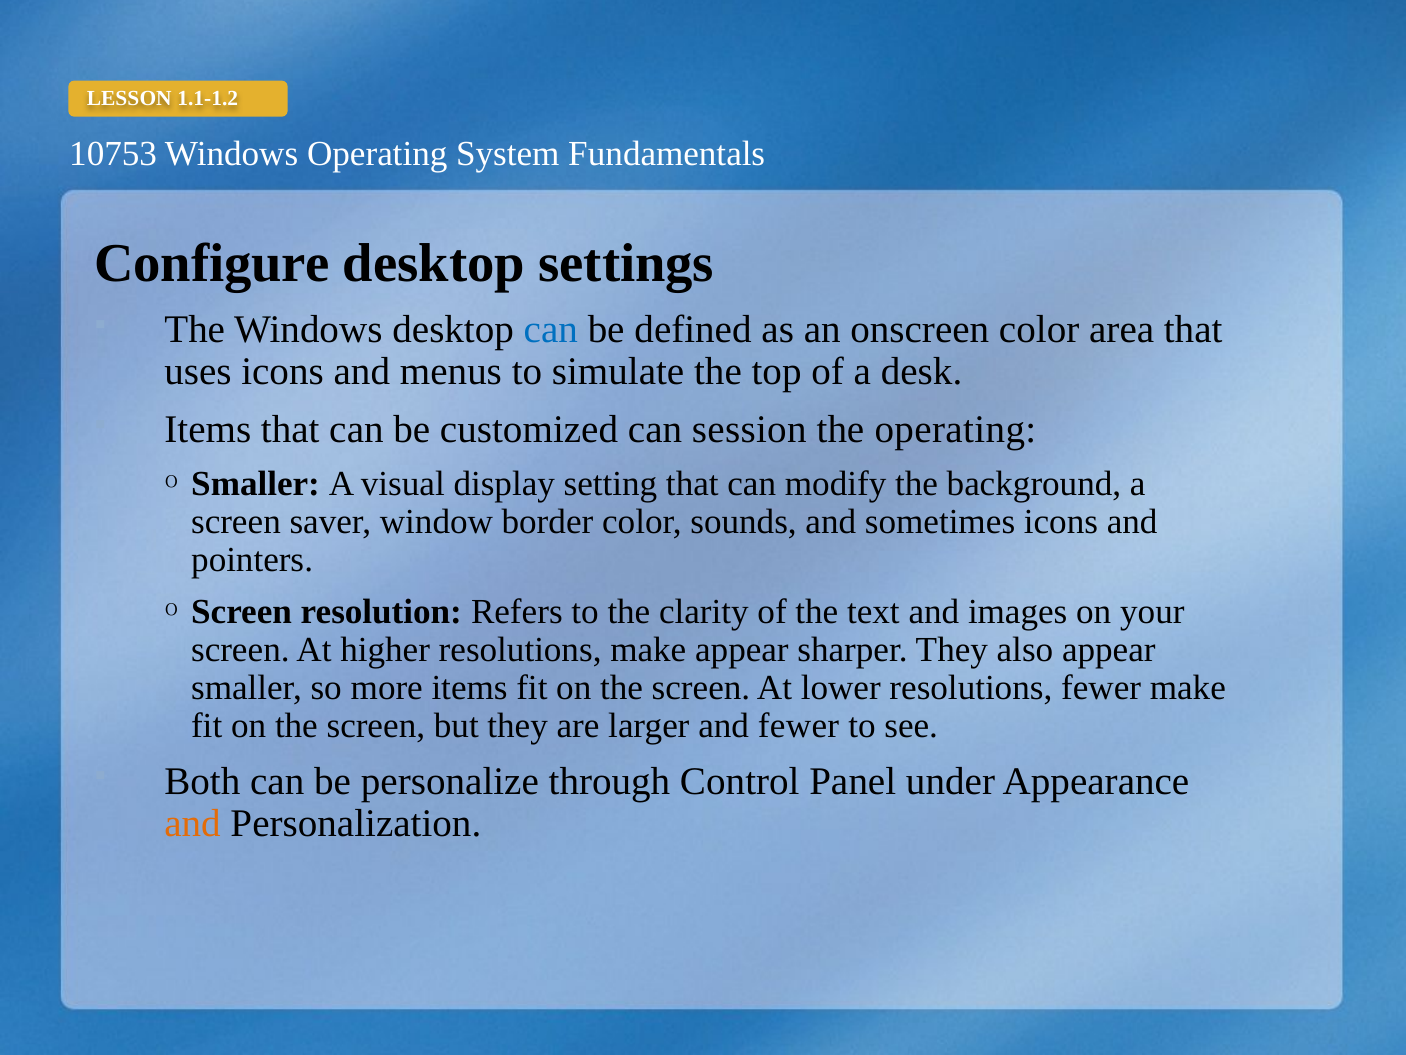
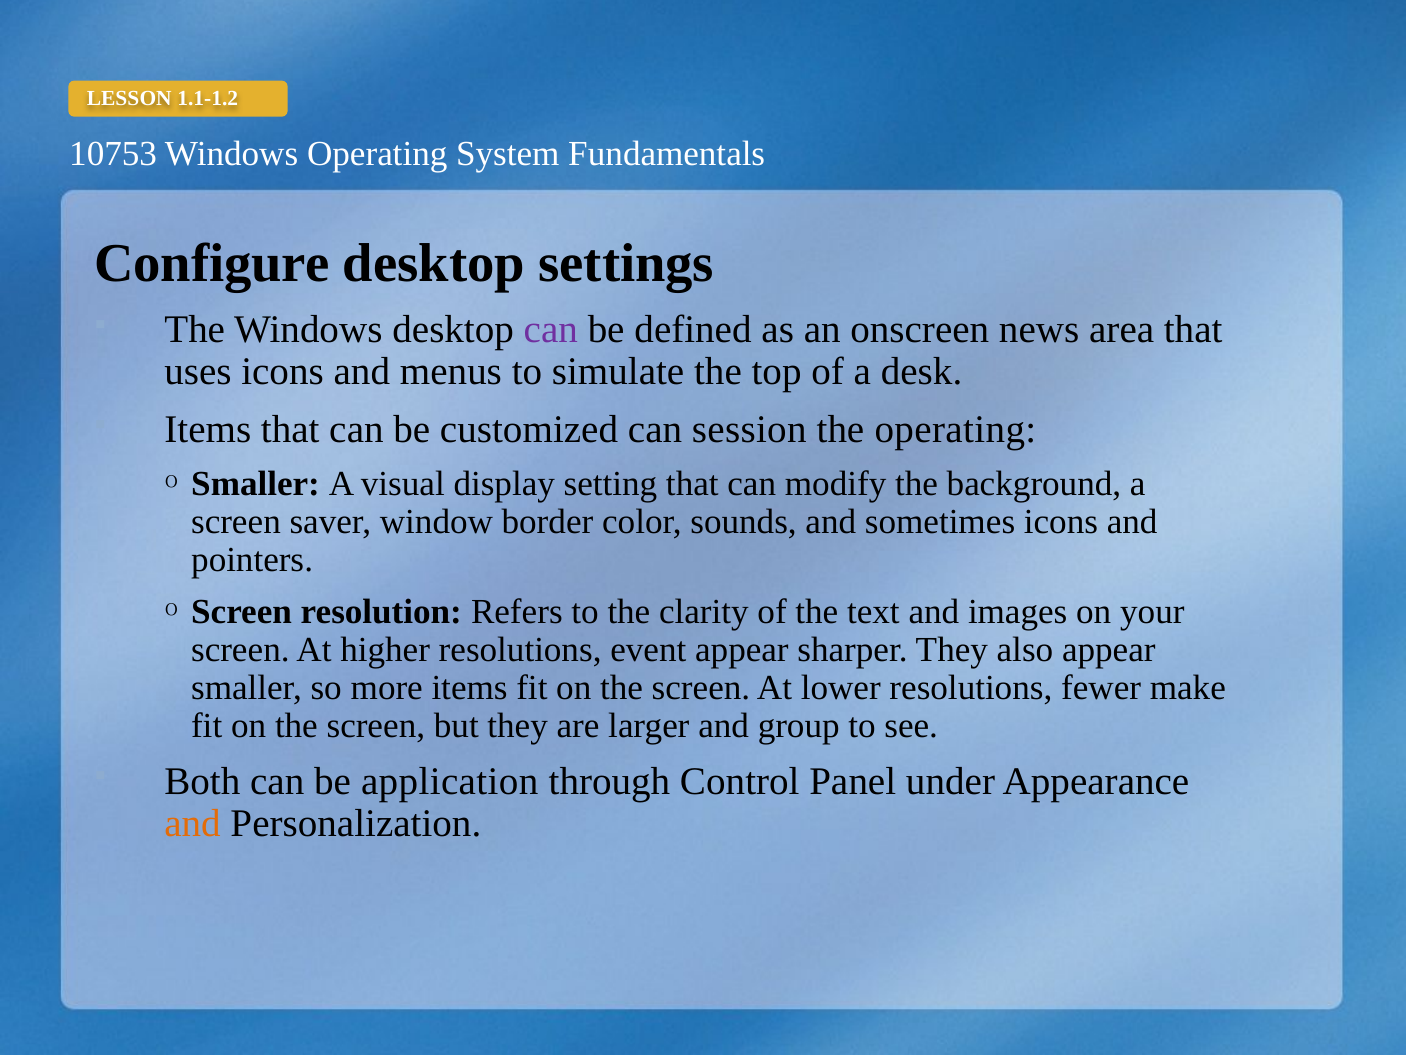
can at (551, 330) colour: blue -> purple
onscreen color: color -> news
resolutions make: make -> event
and fewer: fewer -> group
personalize: personalize -> application
